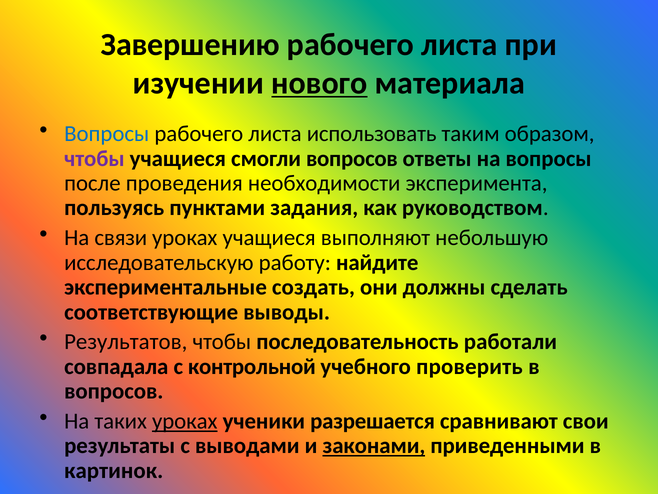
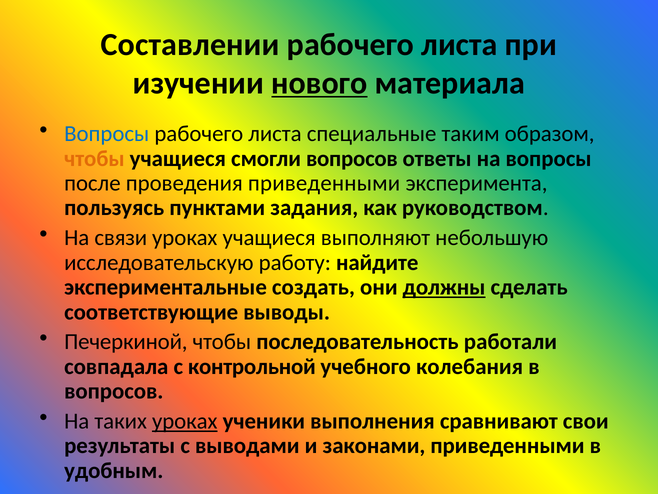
Завершению: Завершению -> Составлении
использовать: использовать -> специальные
чтобы at (94, 158) colour: purple -> orange
проведения необходимости: необходимости -> приведенными
должны underline: none -> present
Результатов: Результатов -> Печеркиной
проверить: проверить -> колебания
разрешается: разрешается -> выполнения
законами underline: present -> none
картинок: картинок -> удобным
